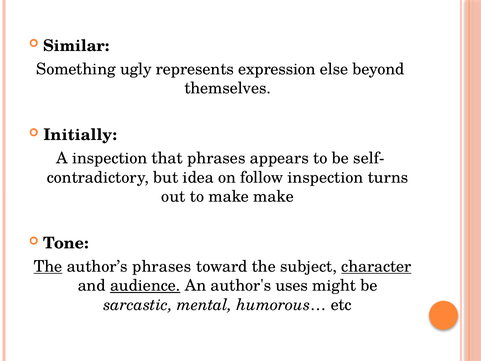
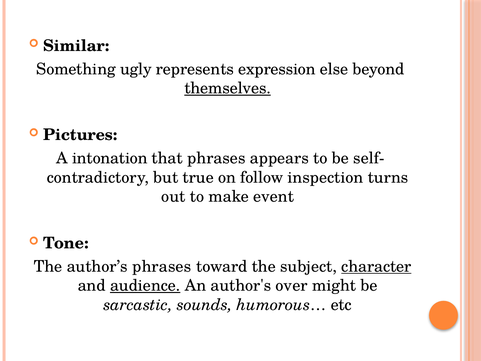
themselves underline: none -> present
Initially: Initially -> Pictures
A inspection: inspection -> intonation
idea: idea -> true
make make: make -> event
The at (48, 266) underline: present -> none
uses: uses -> over
mental: mental -> sounds
